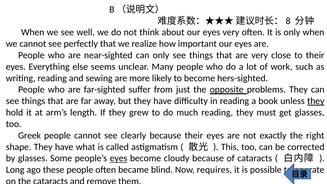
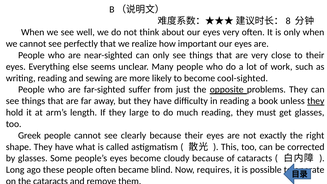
hers-sighted: hers-sighted -> cool-sighted
grew: grew -> large
eyes at (119, 158) underline: present -> none
